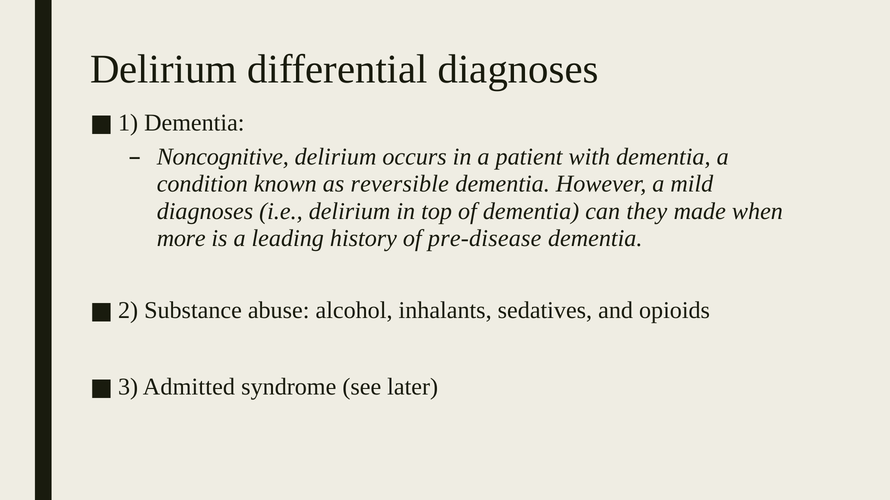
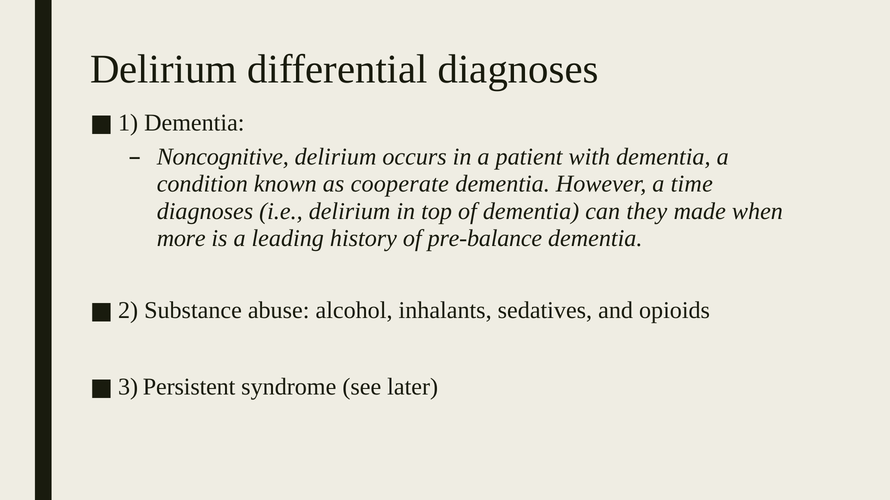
reversible: reversible -> cooperate
mild: mild -> time
pre-disease: pre-disease -> pre-balance
Admitted: Admitted -> Persistent
